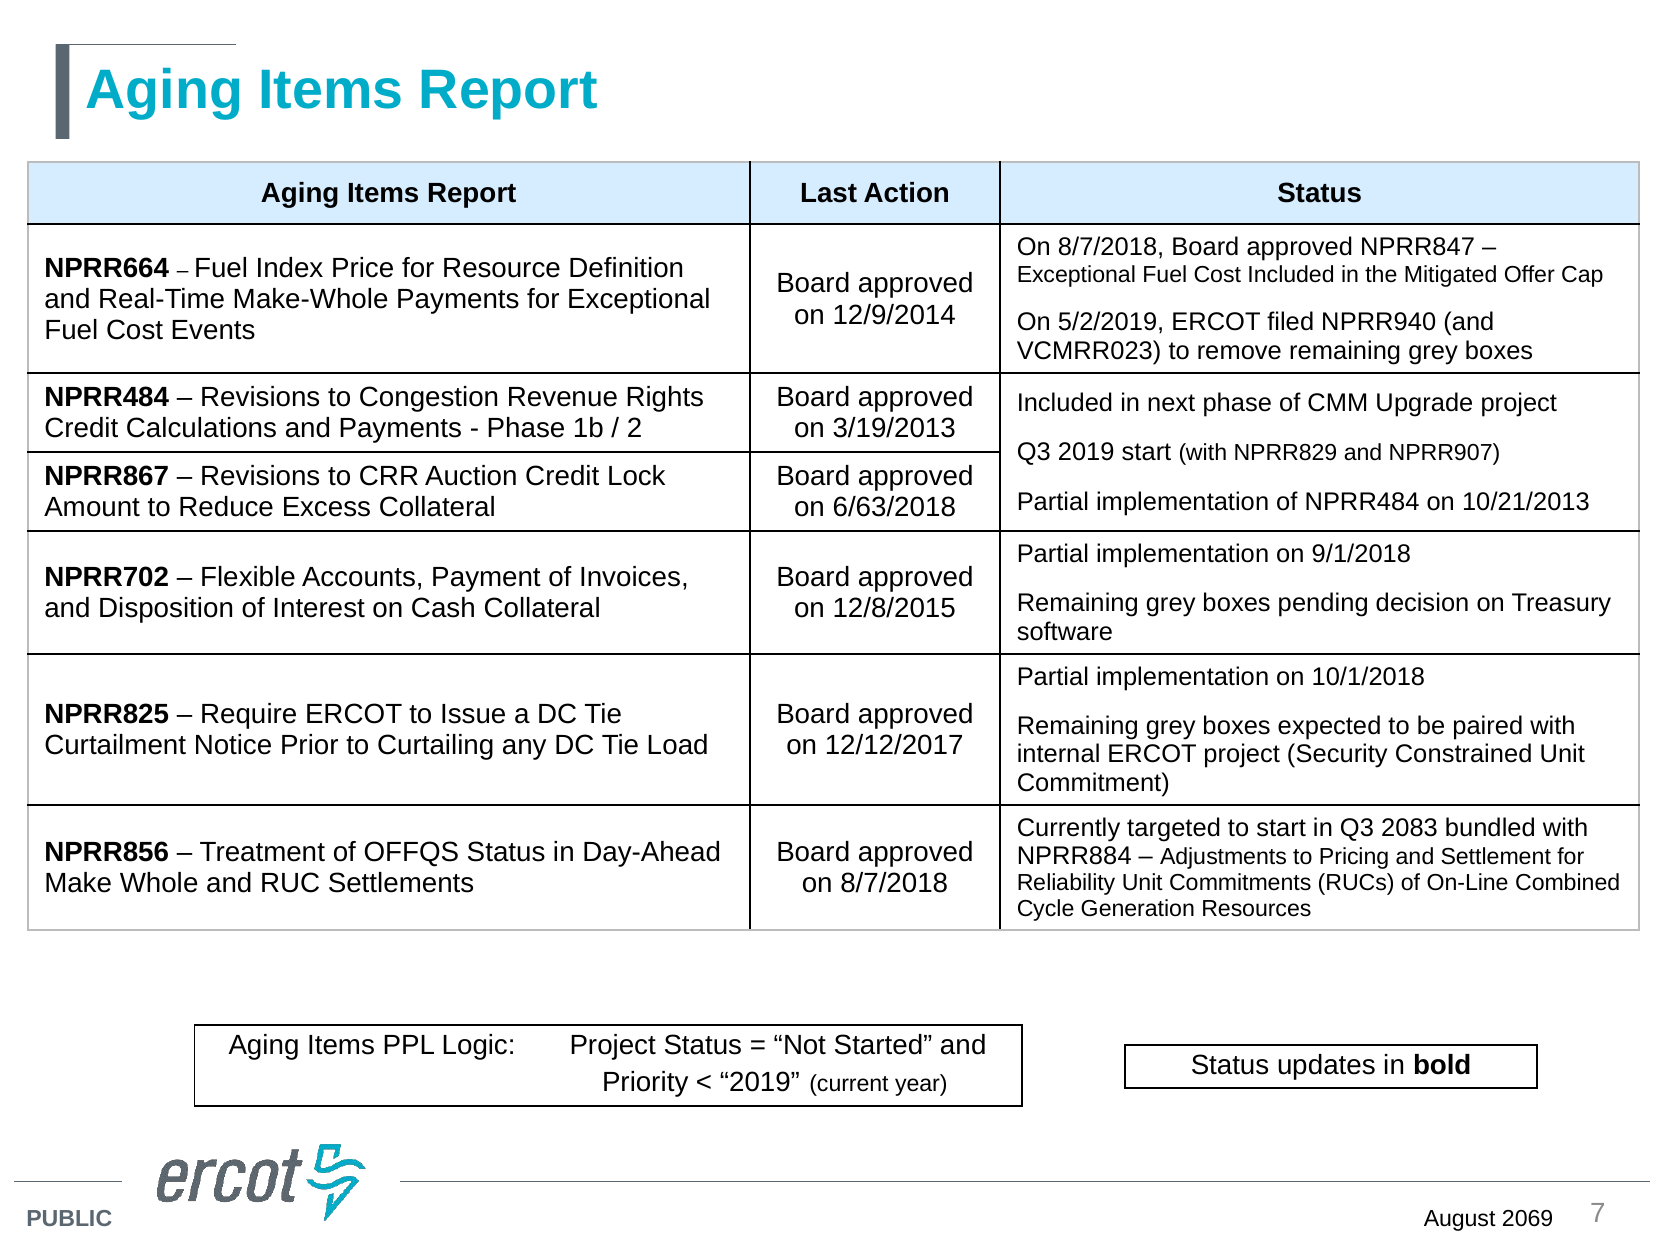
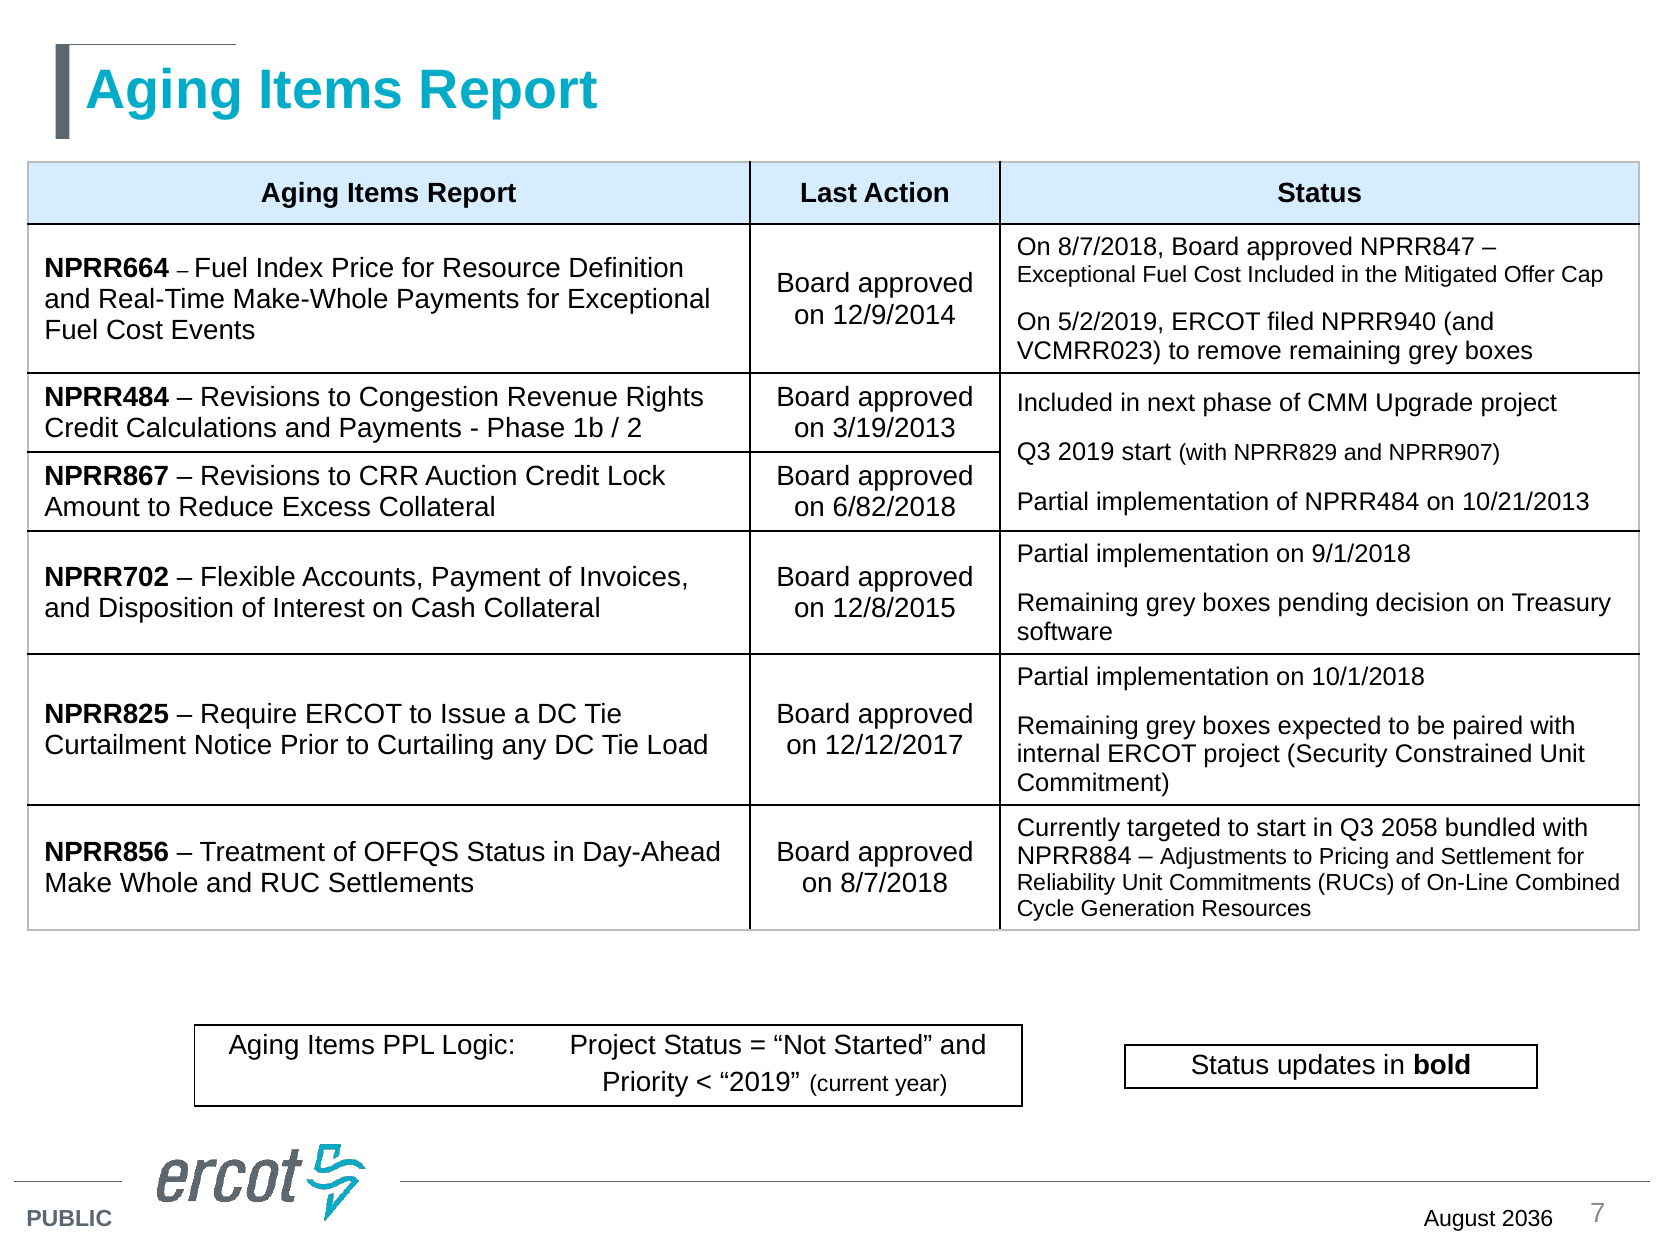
6/63/2018: 6/63/2018 -> 6/82/2018
2083: 2083 -> 2058
2069: 2069 -> 2036
